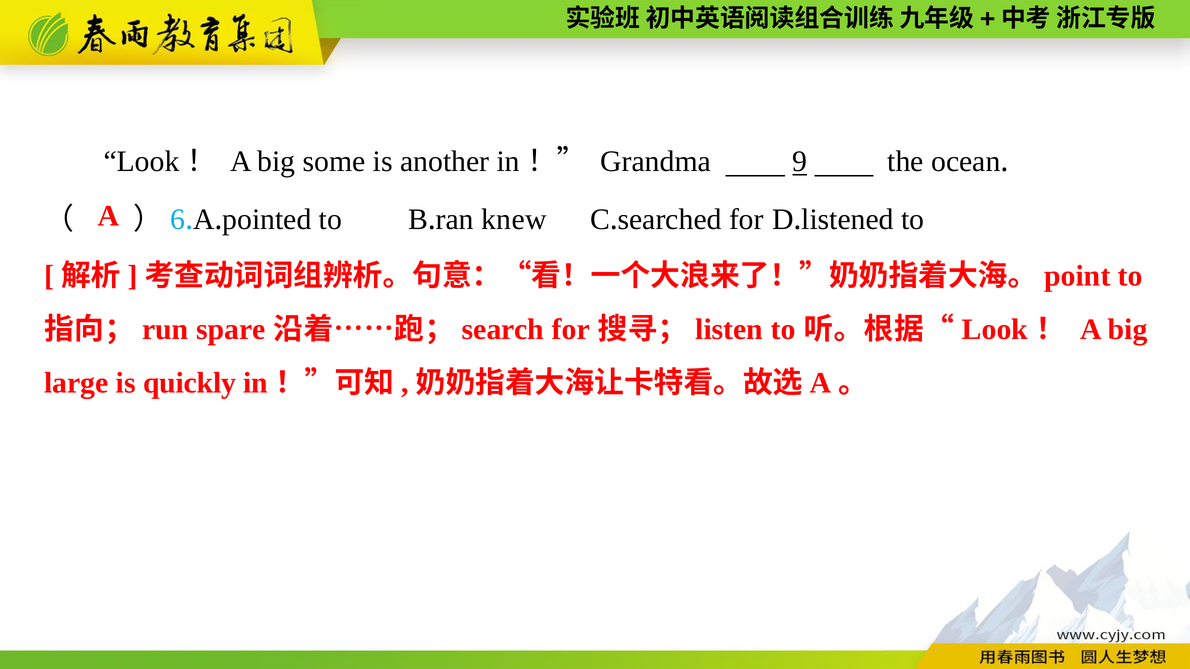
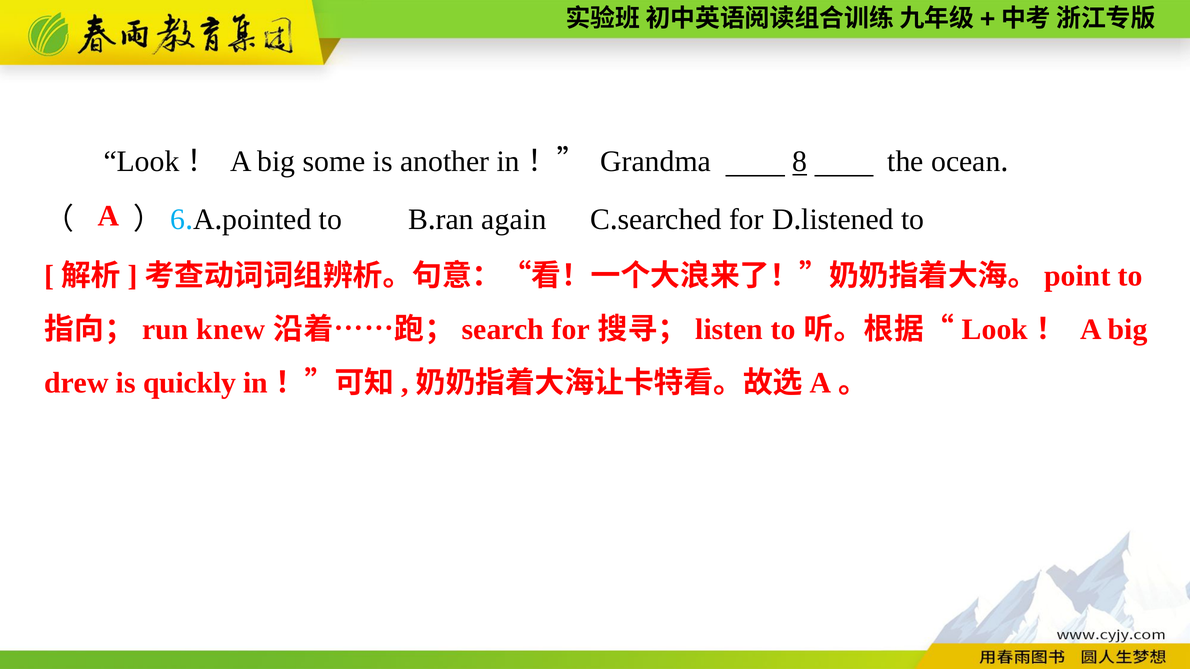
9: 9 -> 8
knew: knew -> again
spare: spare -> knew
large: large -> drew
